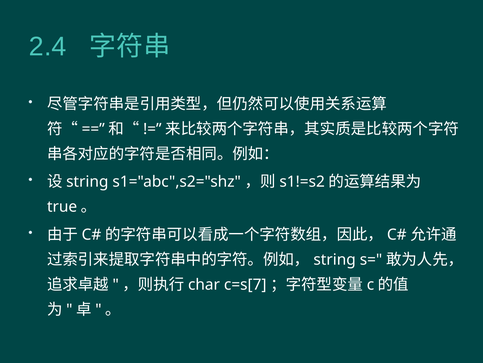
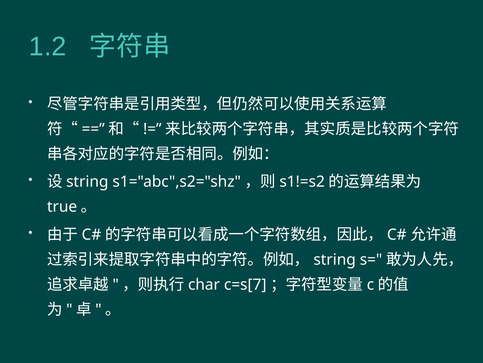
2.4: 2.4 -> 1.2
